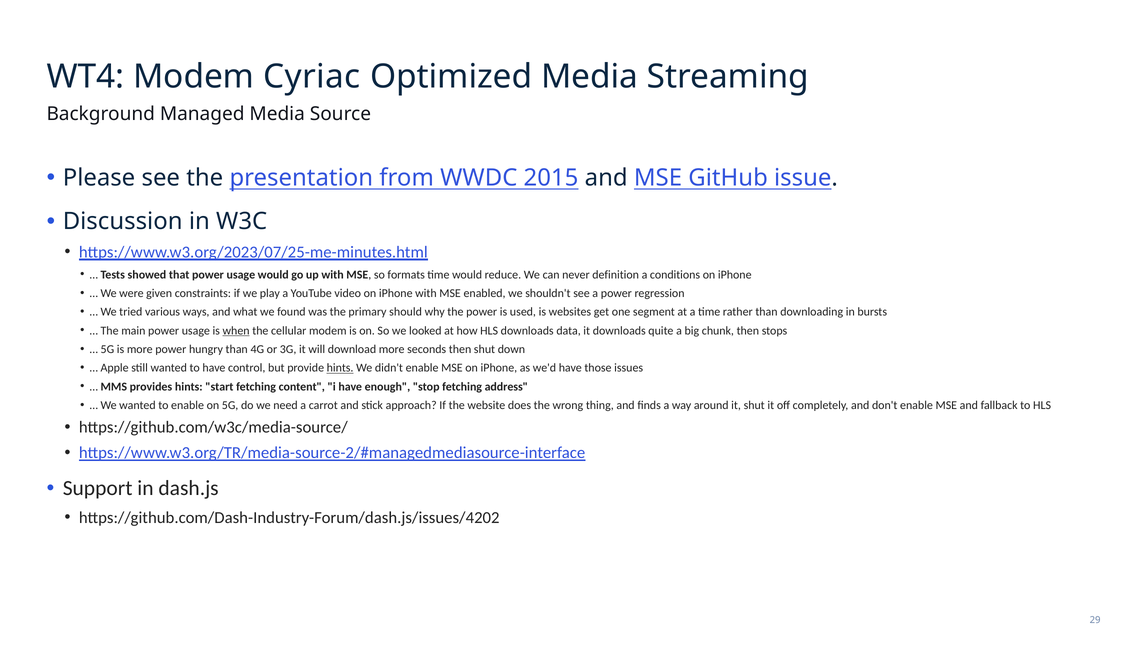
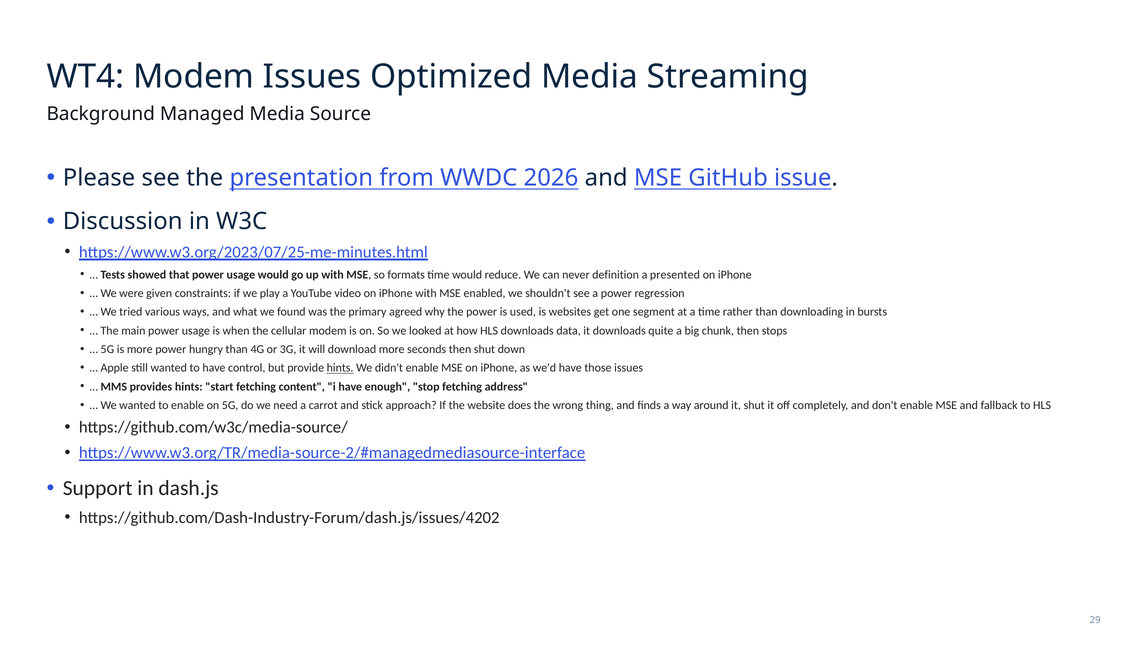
Modem Cyriac: Cyriac -> Issues
2015: 2015 -> 2026
conditions: conditions -> presented
should: should -> agreed
when underline: present -> none
